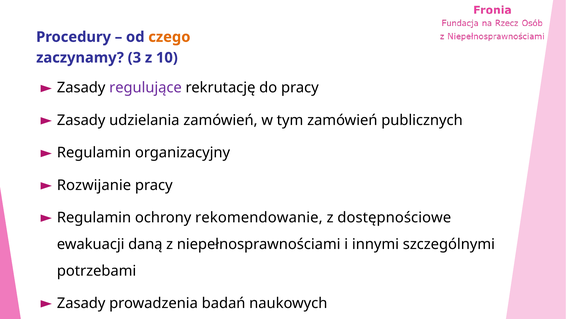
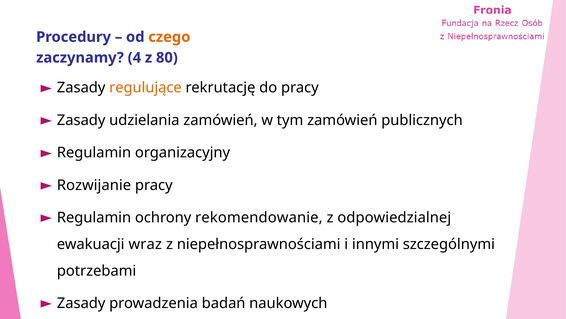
3: 3 -> 4
10: 10 -> 80
regulujące colour: purple -> orange
dostępnościowe: dostępnościowe -> odpowiedzialnej
daną: daną -> wraz
